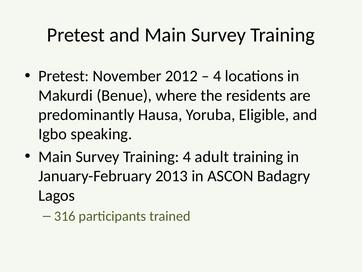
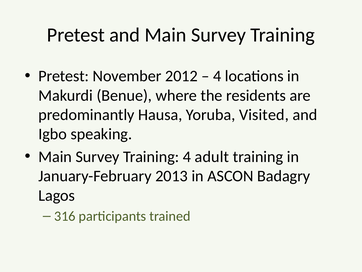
Eligible: Eligible -> Visited
